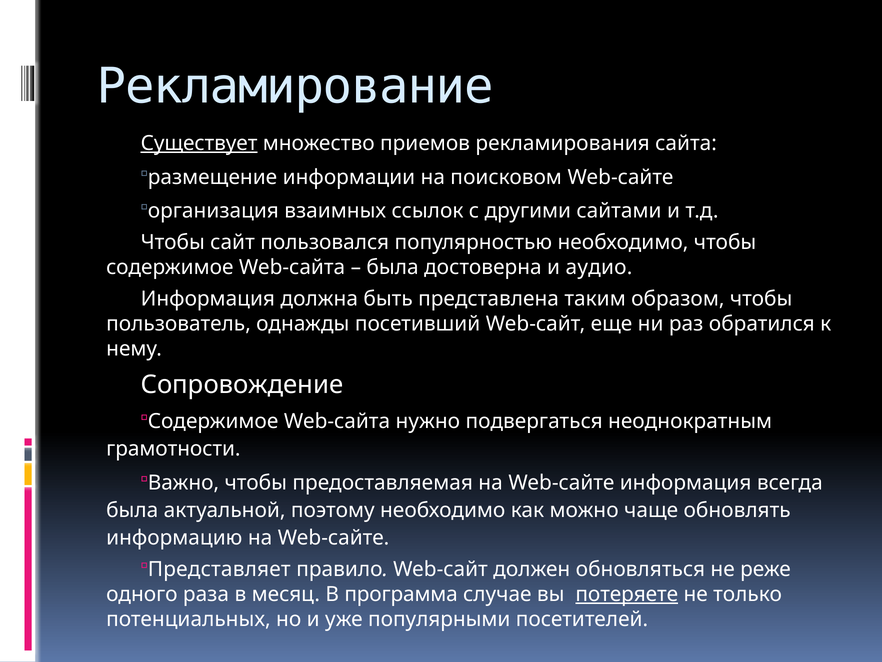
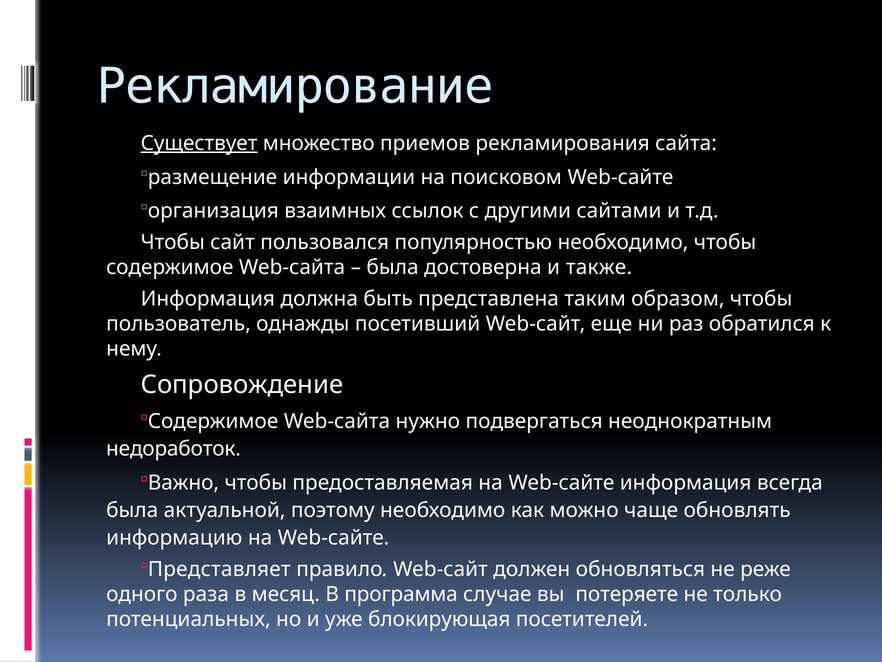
аудио: аудио -> также
грамотности: грамотности -> недоработок
потеряете underline: present -> none
популярными: популярными -> блокирующая
